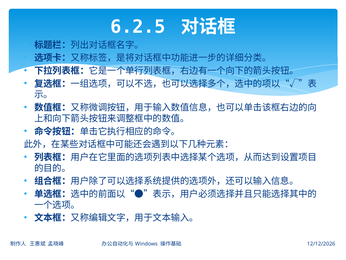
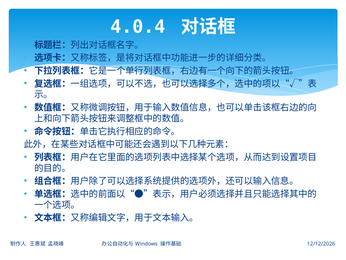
6.2.5: 6.2.5 -> 4.0.4
